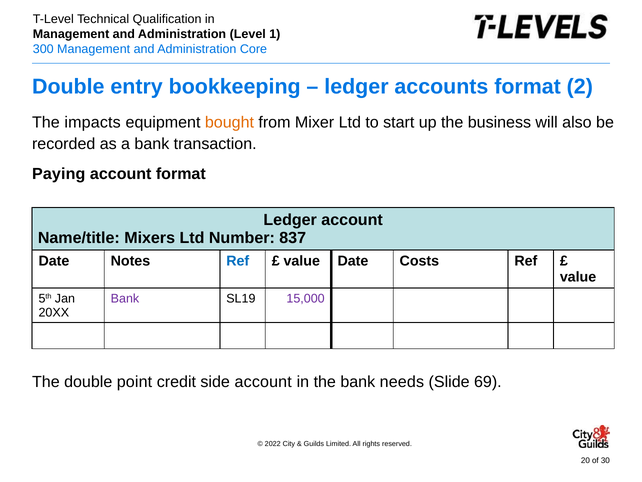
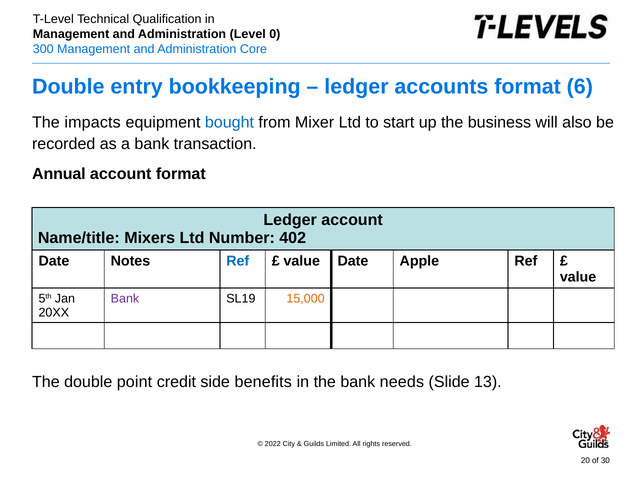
1: 1 -> 0
2: 2 -> 6
bought colour: orange -> blue
Paying: Paying -> Annual
837: 837 -> 402
Costs: Costs -> Apple
15,000 colour: purple -> orange
side account: account -> benefits
69: 69 -> 13
